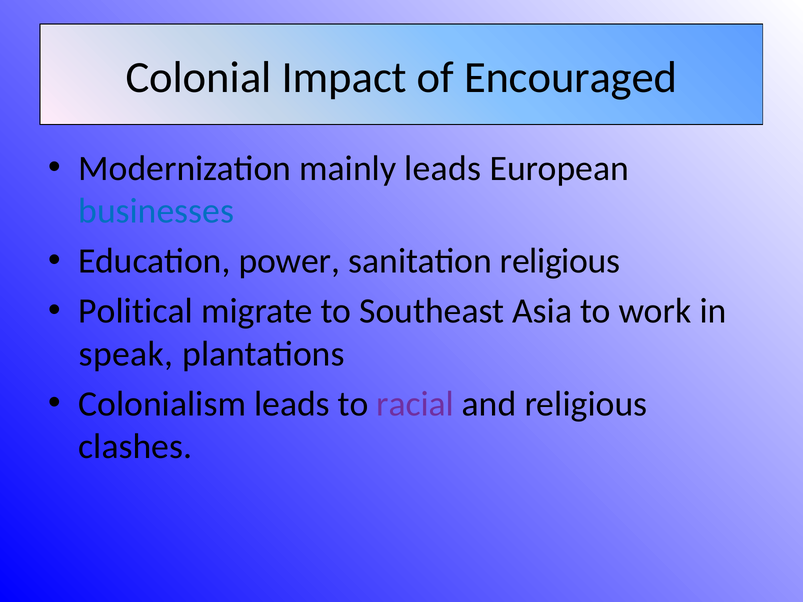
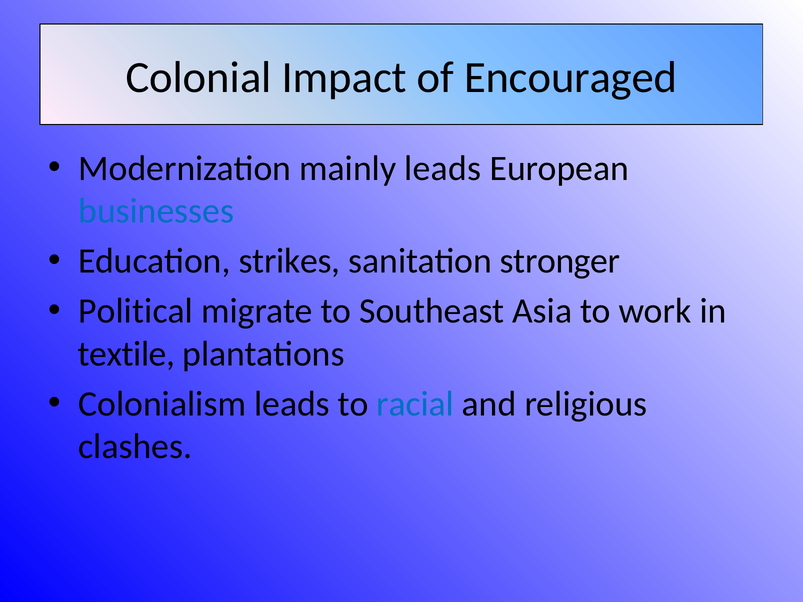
power: power -> strikes
sanitation religious: religious -> stronger
speak: speak -> textile
racial colour: purple -> blue
